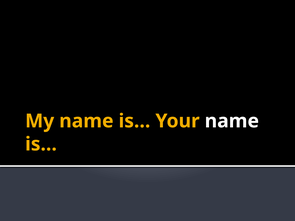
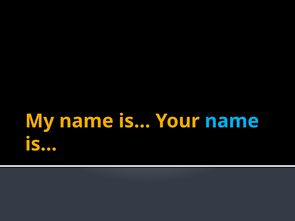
name at (232, 121) colour: white -> light blue
